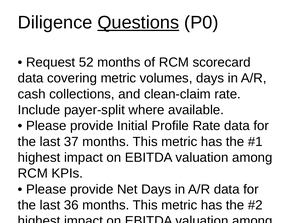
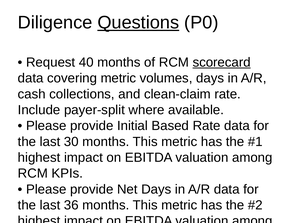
52: 52 -> 40
scorecard underline: none -> present
Profile: Profile -> Based
37: 37 -> 30
